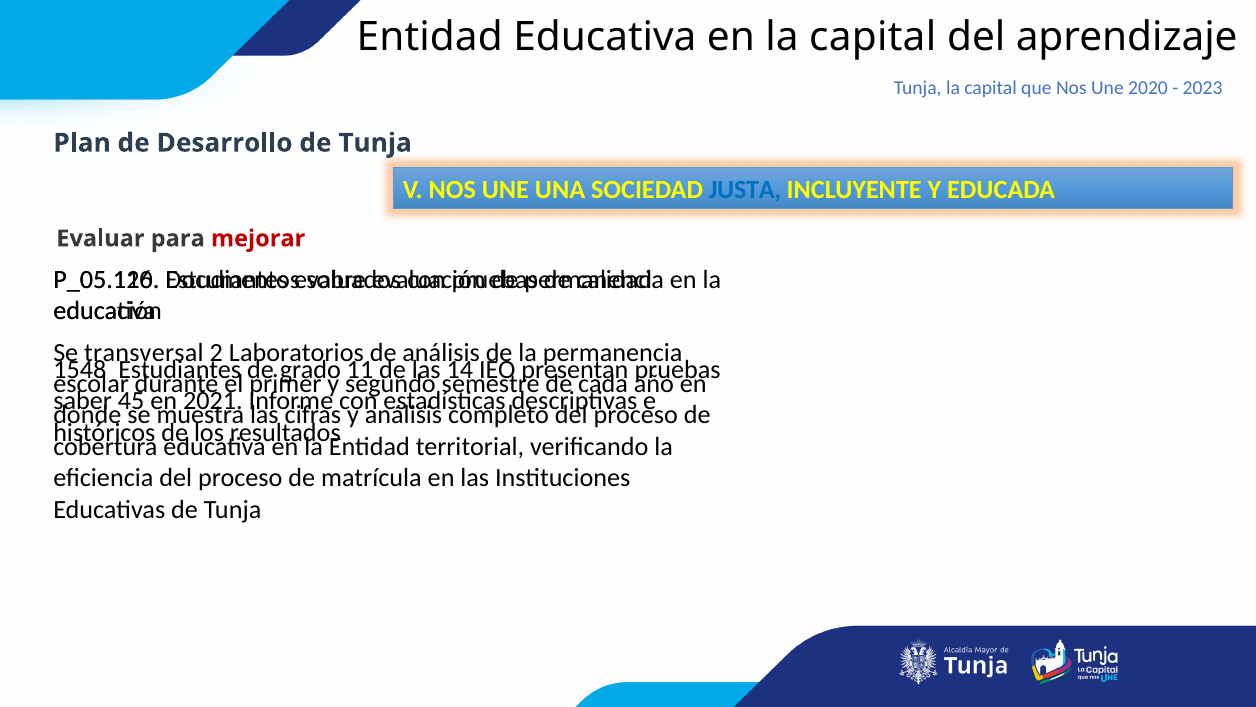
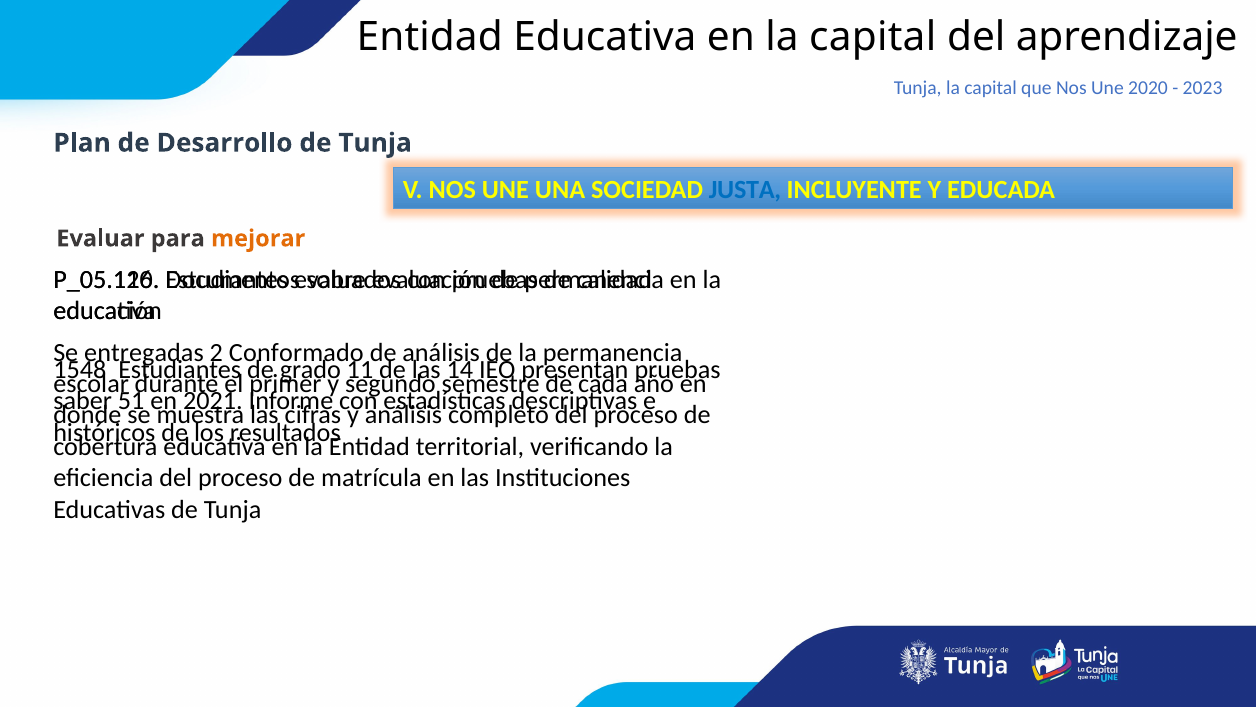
mejorar colour: red -> orange
transversal: transversal -> entregadas
Laboratorios: Laboratorios -> Conformado
45: 45 -> 51
